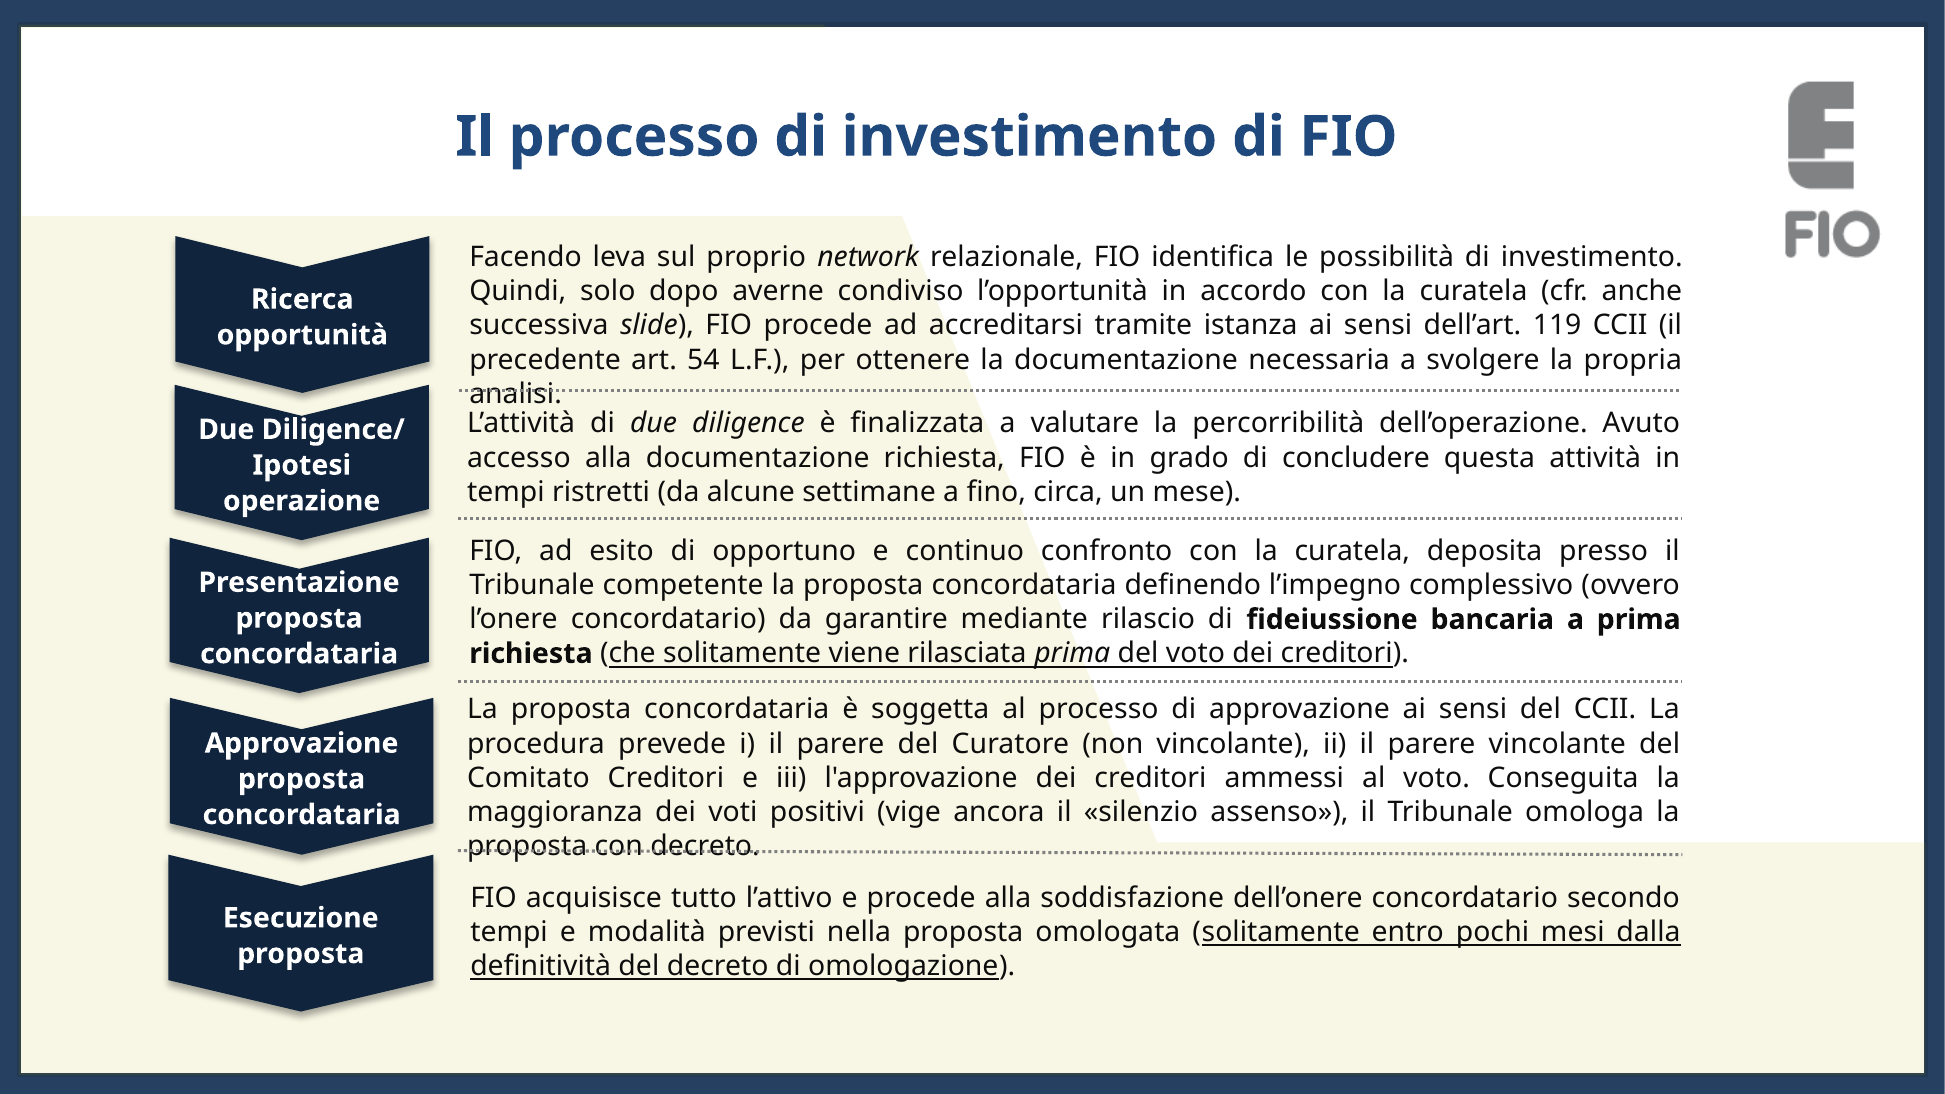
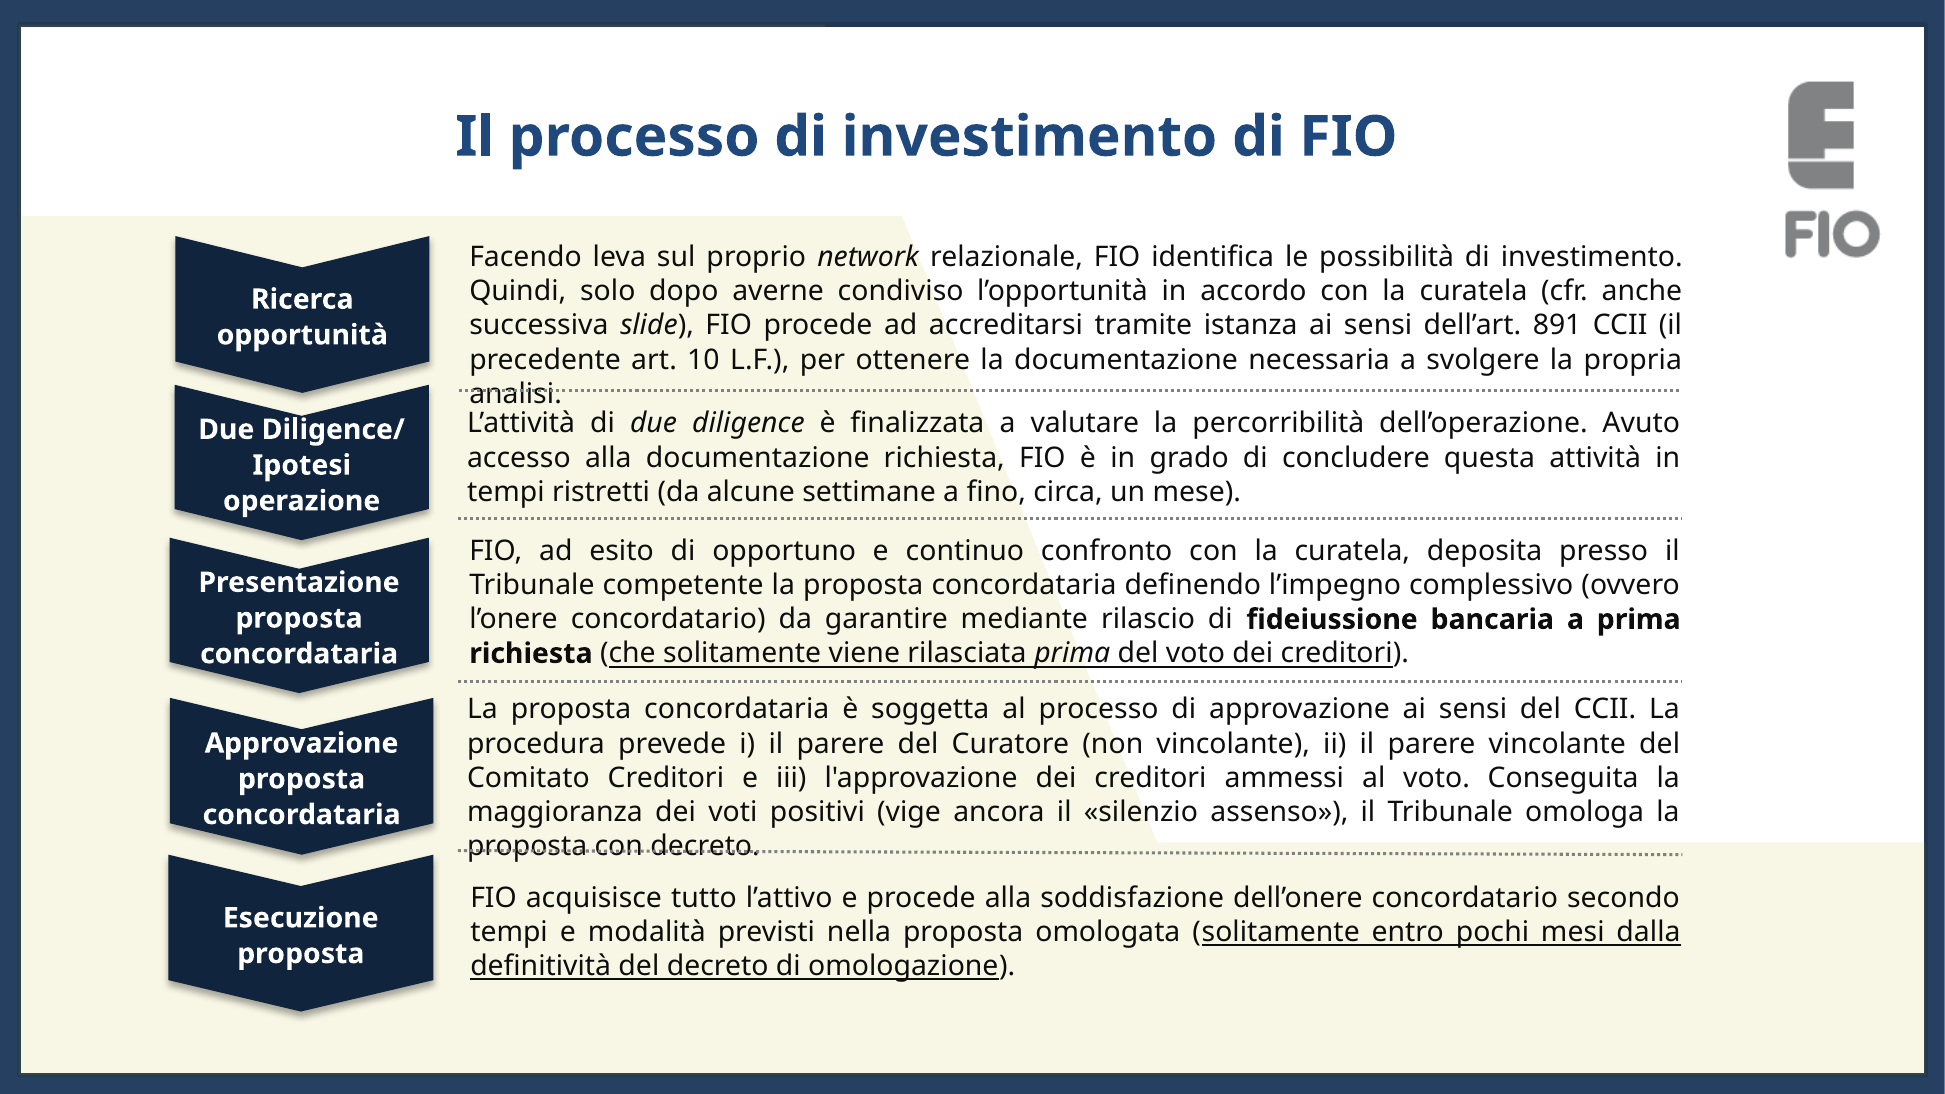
119: 119 -> 891
art 54: 54 -> 10
